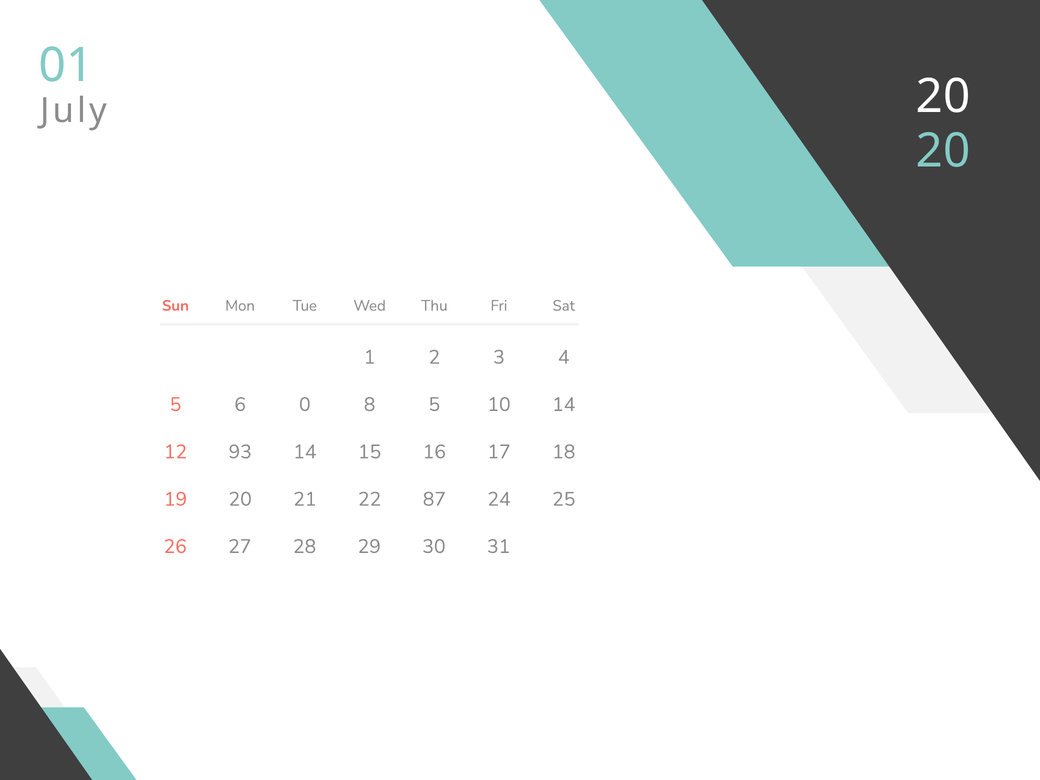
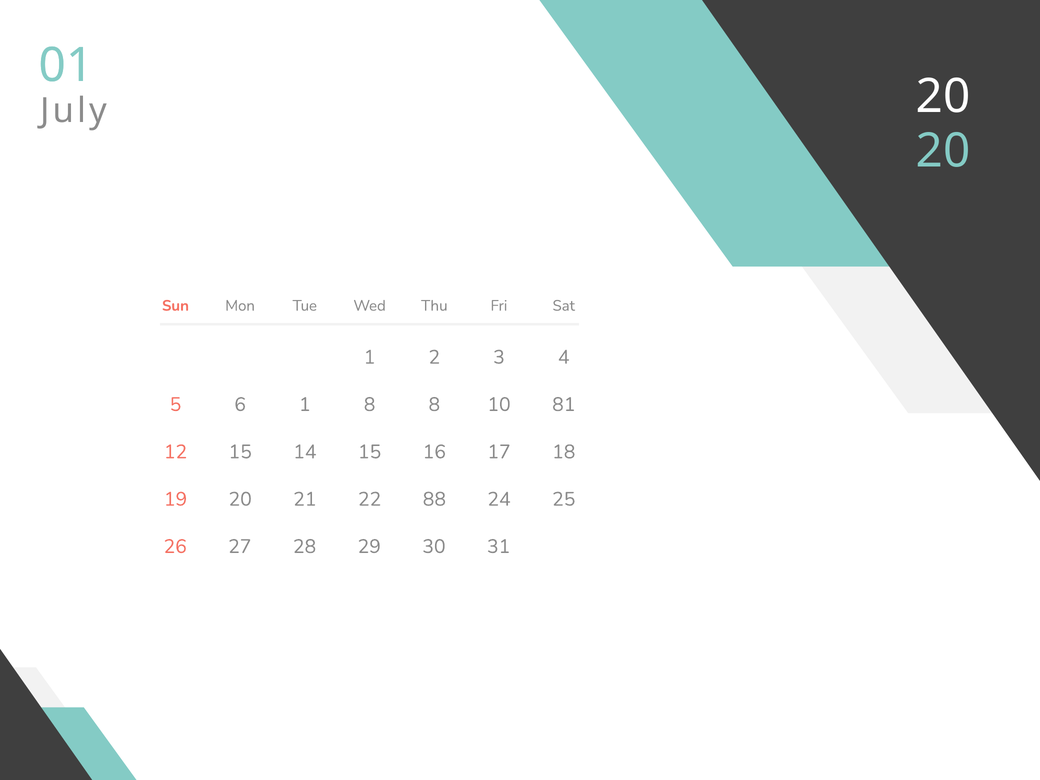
6 0: 0 -> 1
8 5: 5 -> 8
10 14: 14 -> 81
12 93: 93 -> 15
87: 87 -> 88
